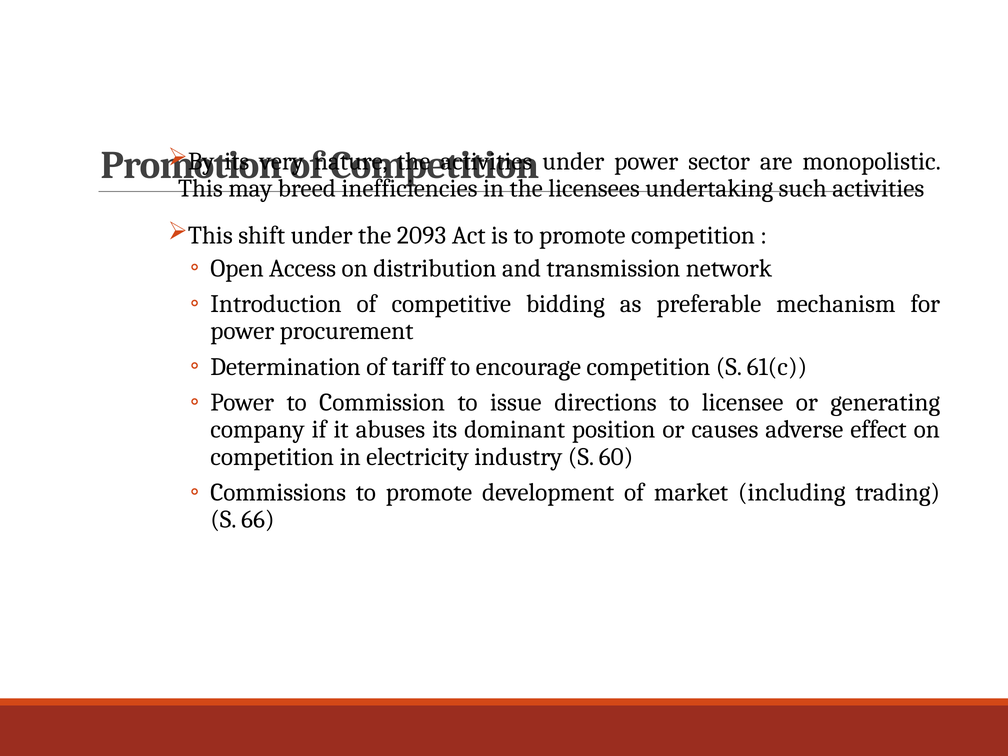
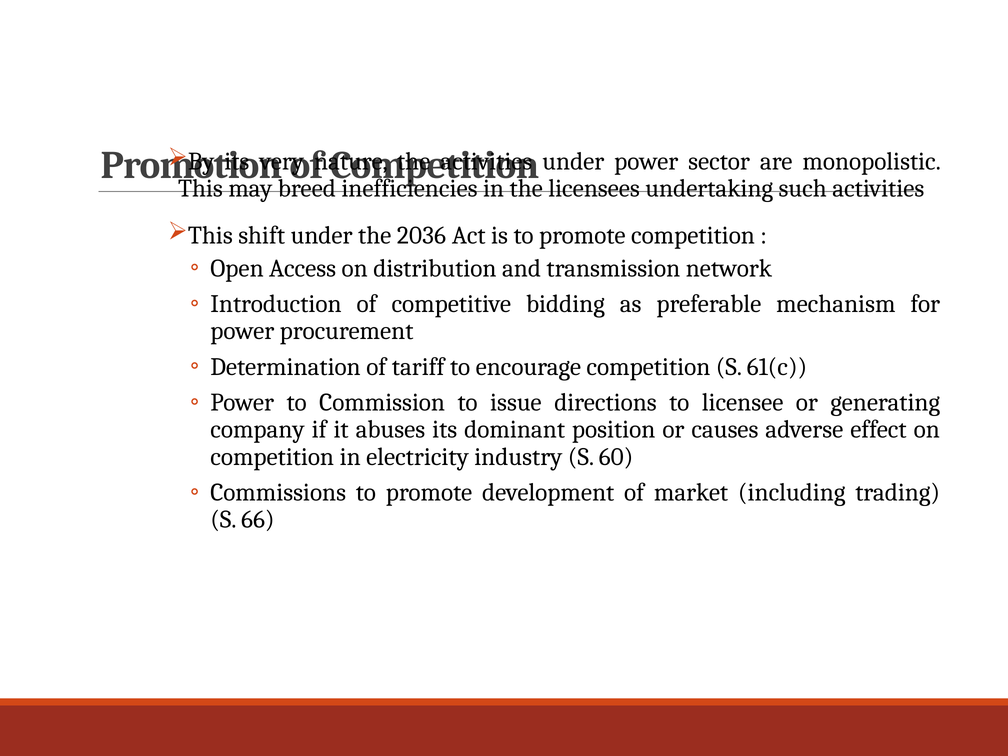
2093: 2093 -> 2036
